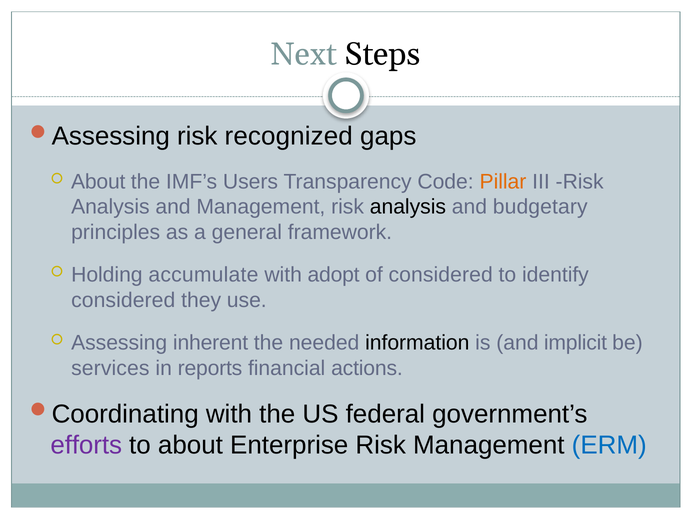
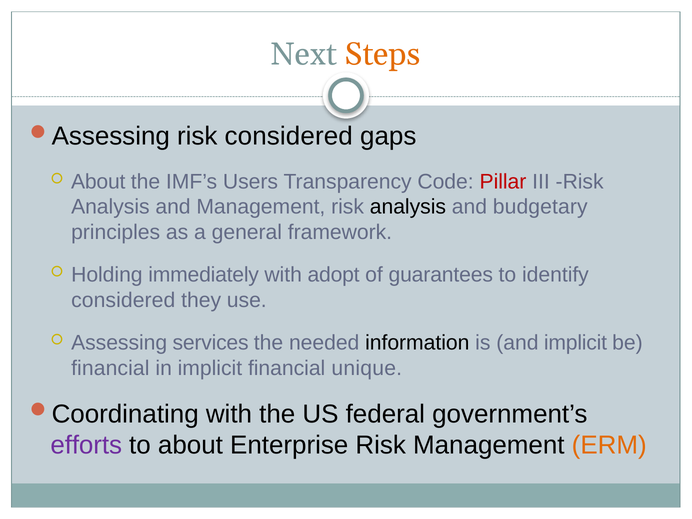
Steps colour: black -> orange
risk recognized: recognized -> considered
Pillar colour: orange -> red
accumulate: accumulate -> immediately
of considered: considered -> guarantees
inherent: inherent -> services
services at (110, 368): services -> financial
in reports: reports -> implicit
actions: actions -> unique
ERM colour: blue -> orange
